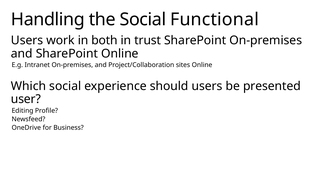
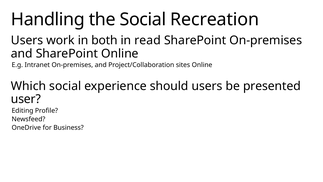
Functional: Functional -> Recreation
trust: trust -> read
